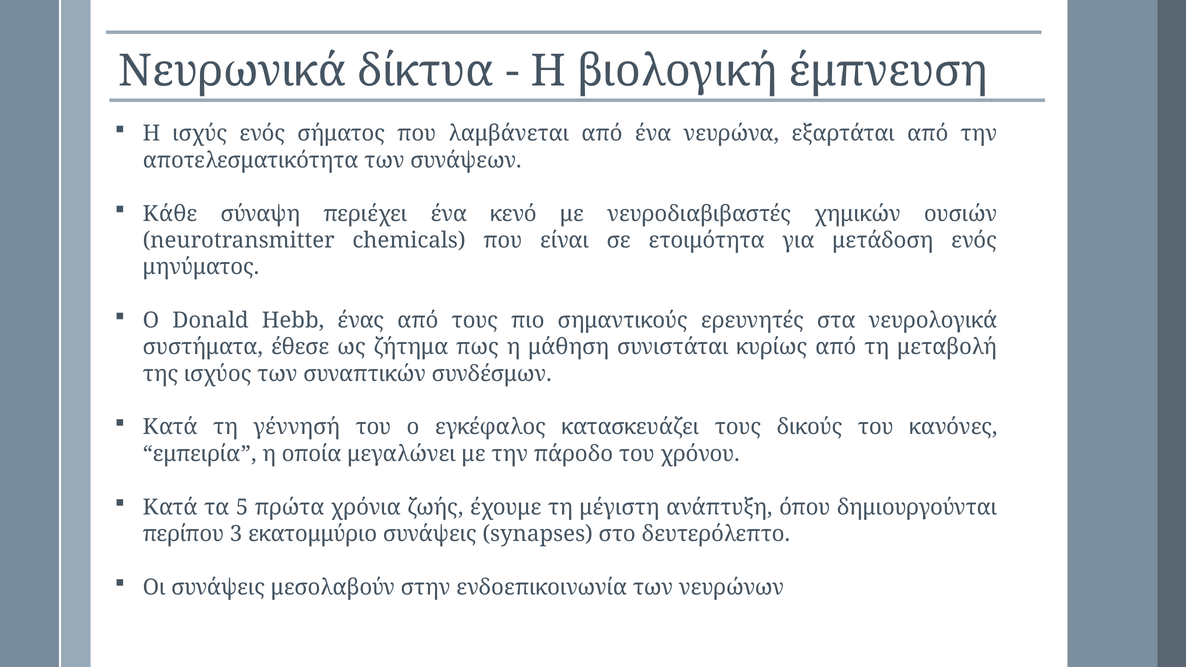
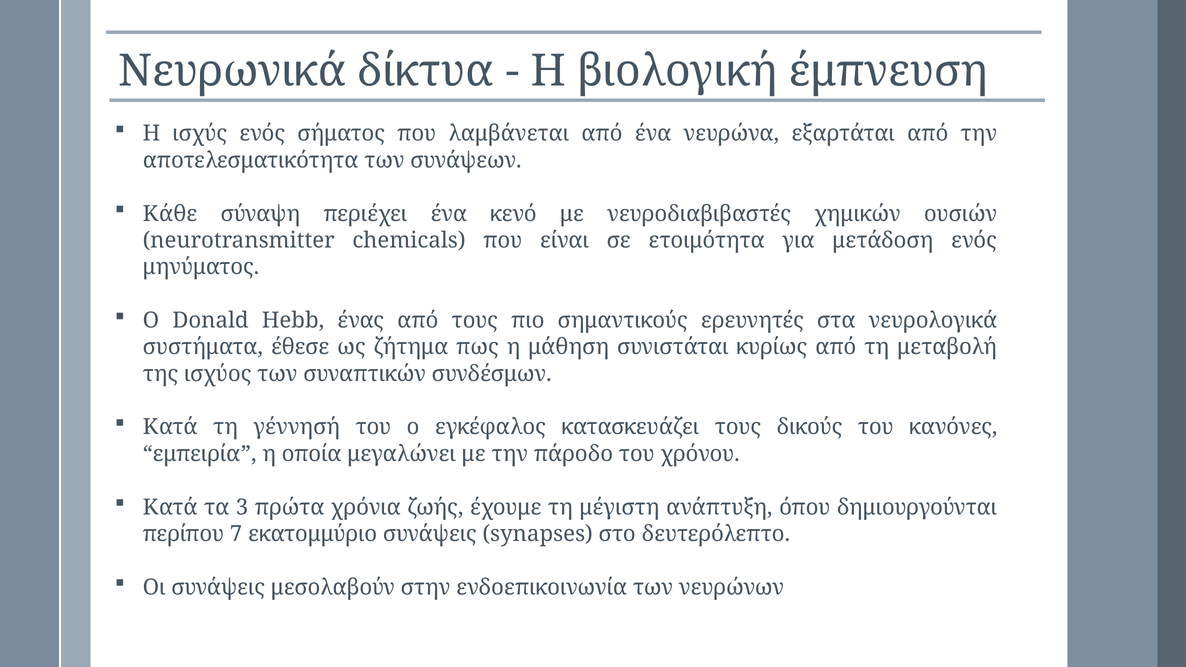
5: 5 -> 3
3: 3 -> 7
